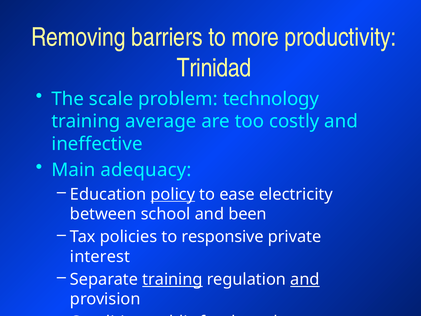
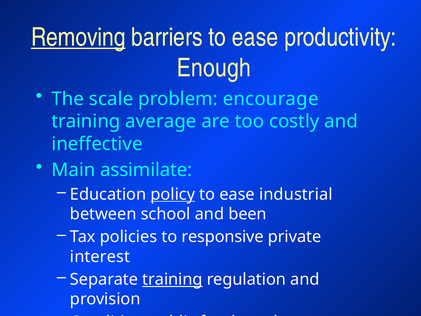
Removing underline: none -> present
barriers to more: more -> ease
Trinidad: Trinidad -> Enough
technology: technology -> encourage
adequacy: adequacy -> assimilate
electricity: electricity -> industrial
and at (305, 279) underline: present -> none
